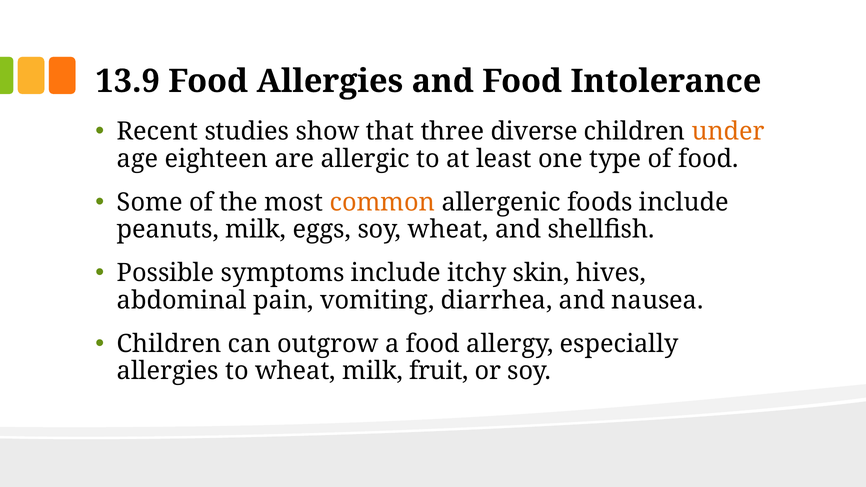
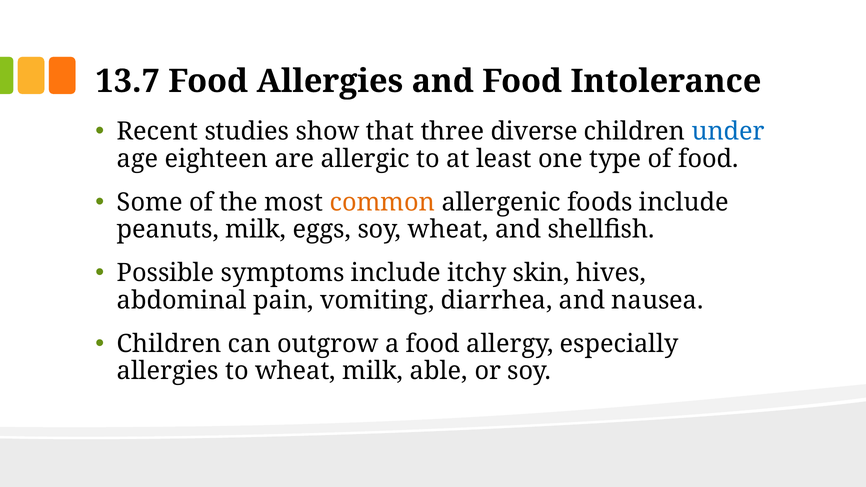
13.9: 13.9 -> 13.7
under colour: orange -> blue
fruit: fruit -> able
